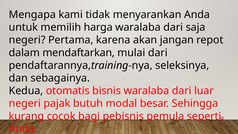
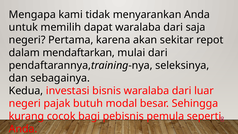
harga: harga -> dapat
jangan: jangan -> sekitar
otomatis: otomatis -> investasi
